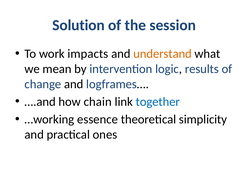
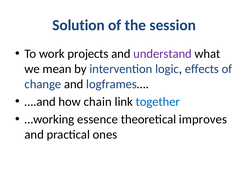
impacts: impacts -> projects
understand colour: orange -> purple
results: results -> effects
simplicity: simplicity -> improves
